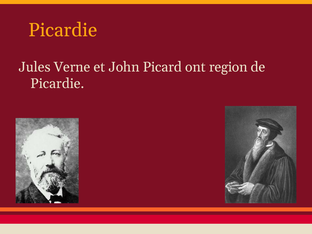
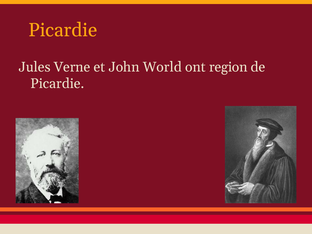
Picard: Picard -> World
